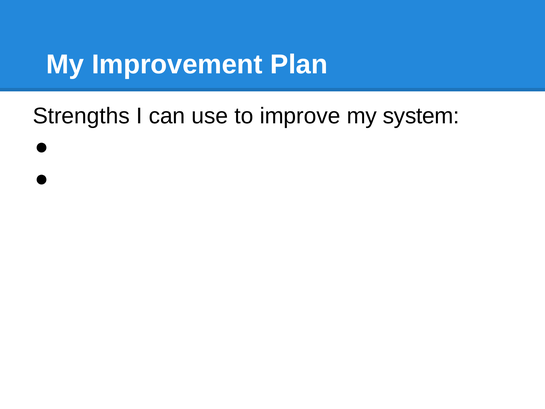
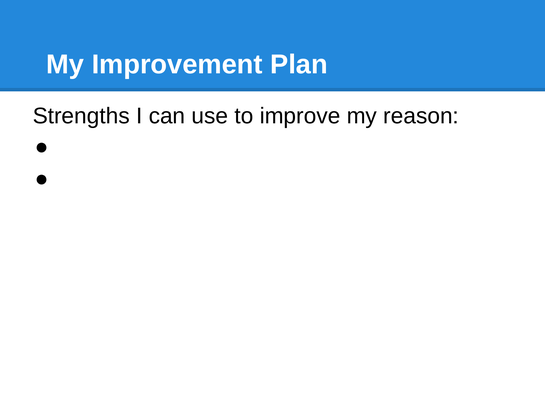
system: system -> reason
